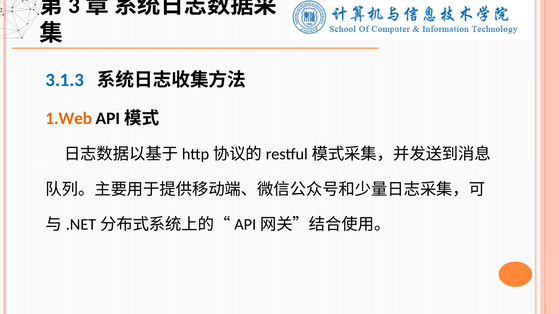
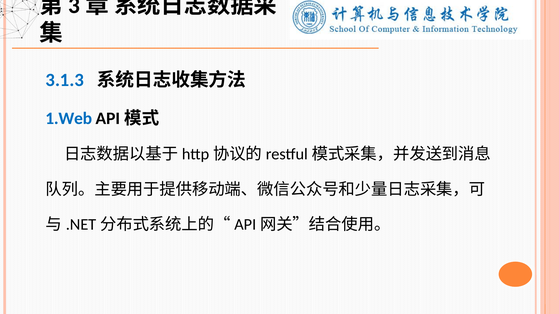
1.Web colour: orange -> blue
